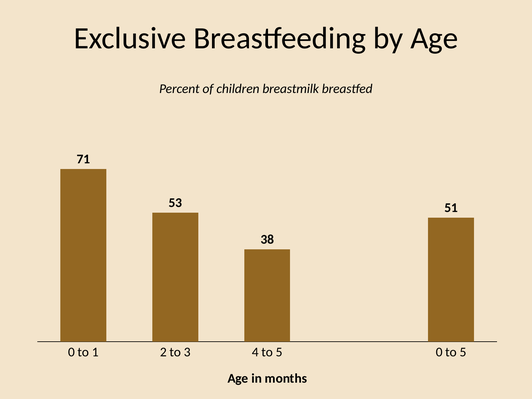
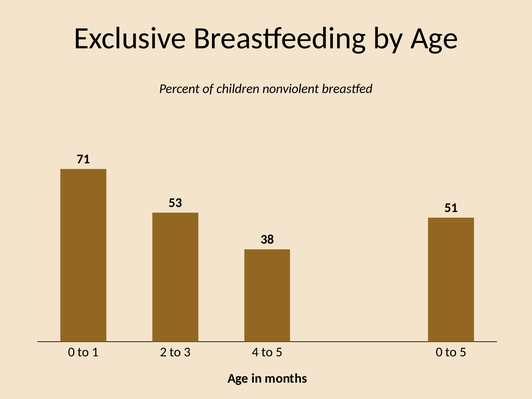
breastmilk: breastmilk -> nonviolent
